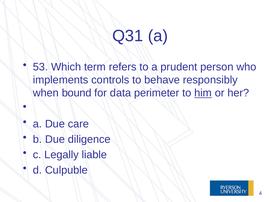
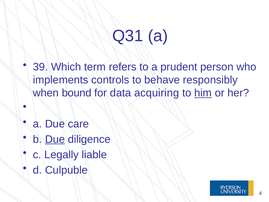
53: 53 -> 39
perimeter: perimeter -> acquiring
Due at (55, 139) underline: none -> present
